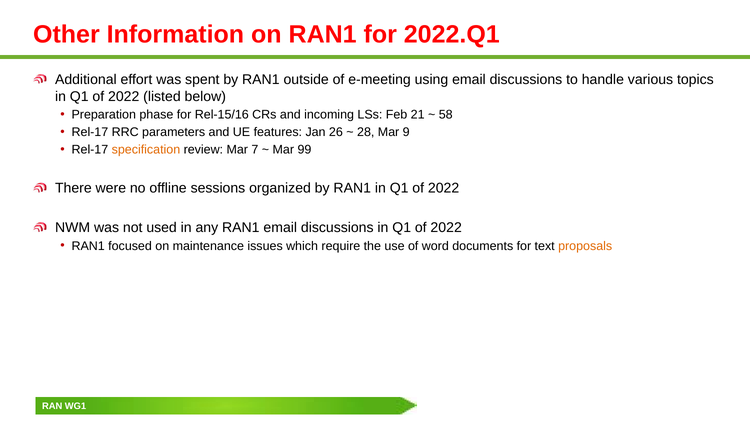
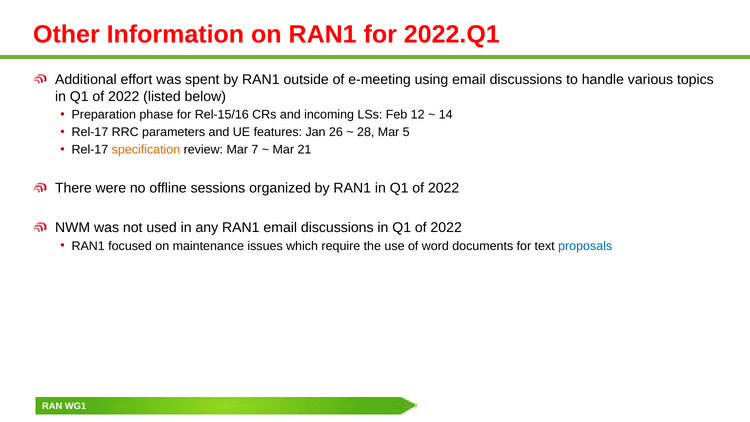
21: 21 -> 12
58: 58 -> 14
9: 9 -> 5
99: 99 -> 21
proposals colour: orange -> blue
